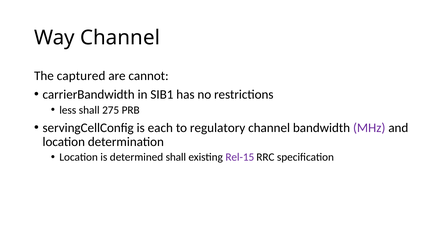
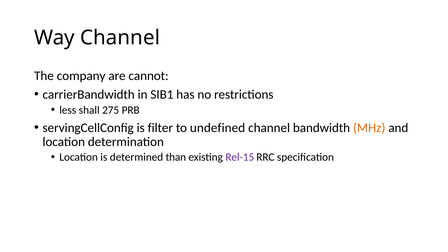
captured: captured -> company
each: each -> filter
regulatory: regulatory -> undefined
MHz colour: purple -> orange
determined shall: shall -> than
